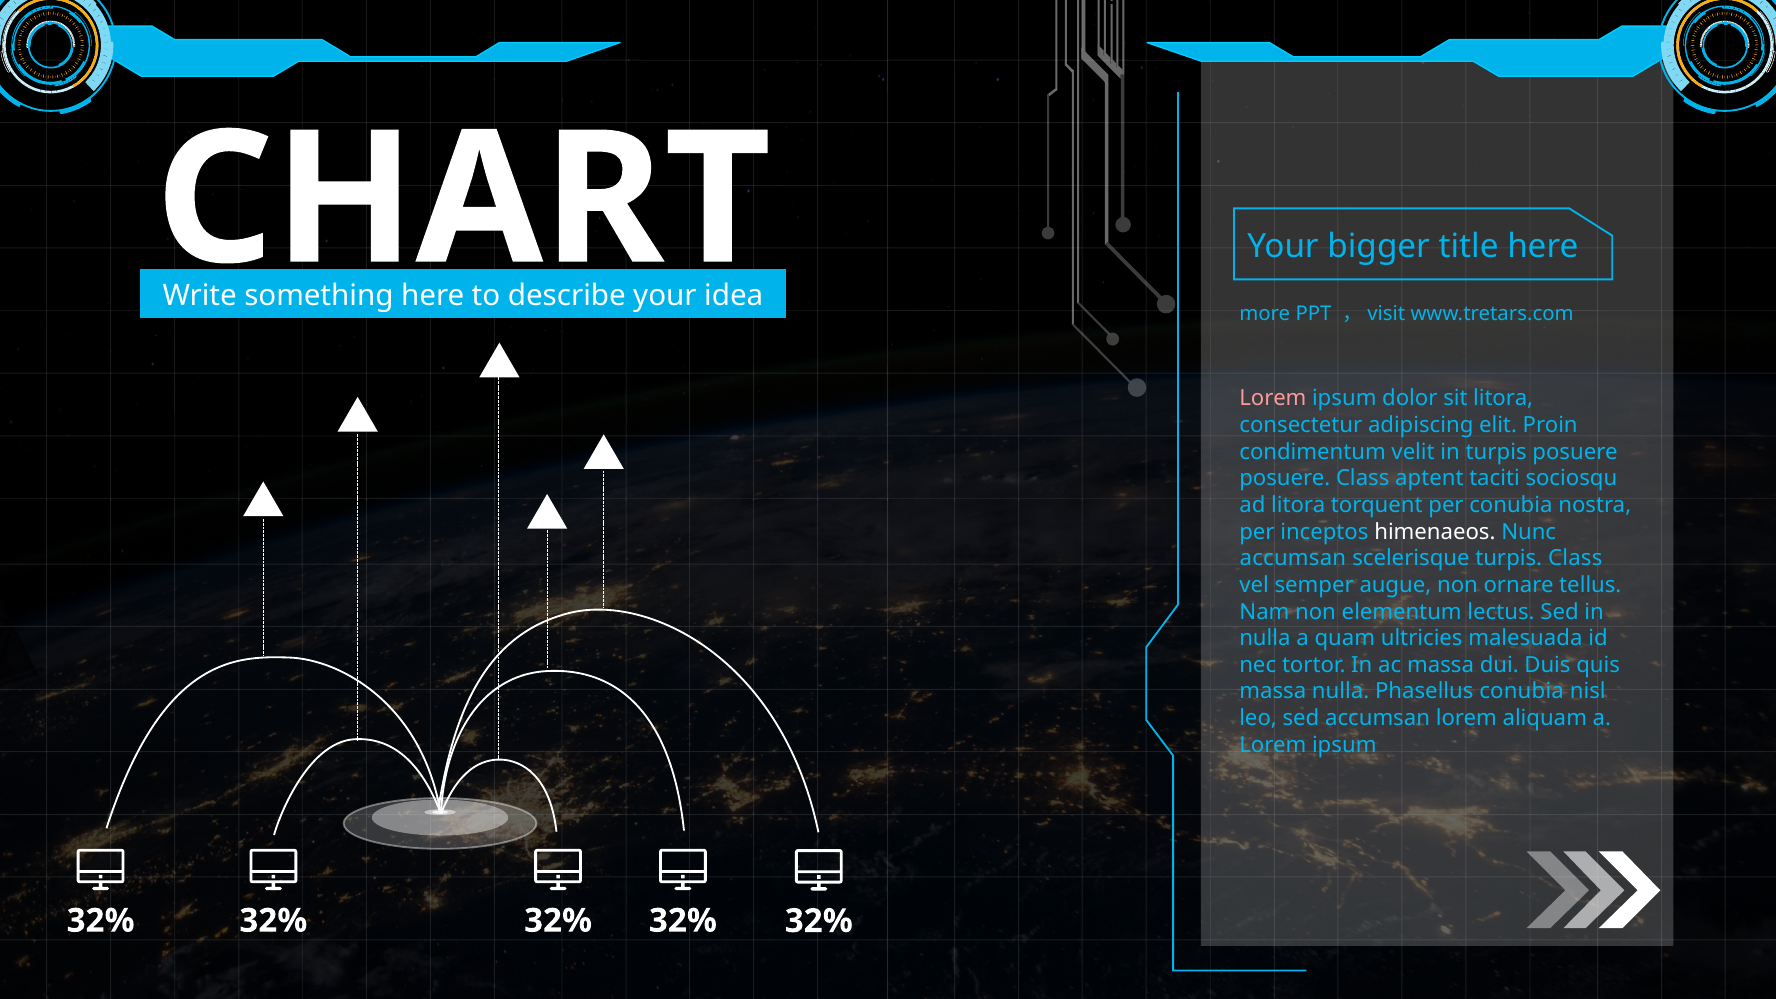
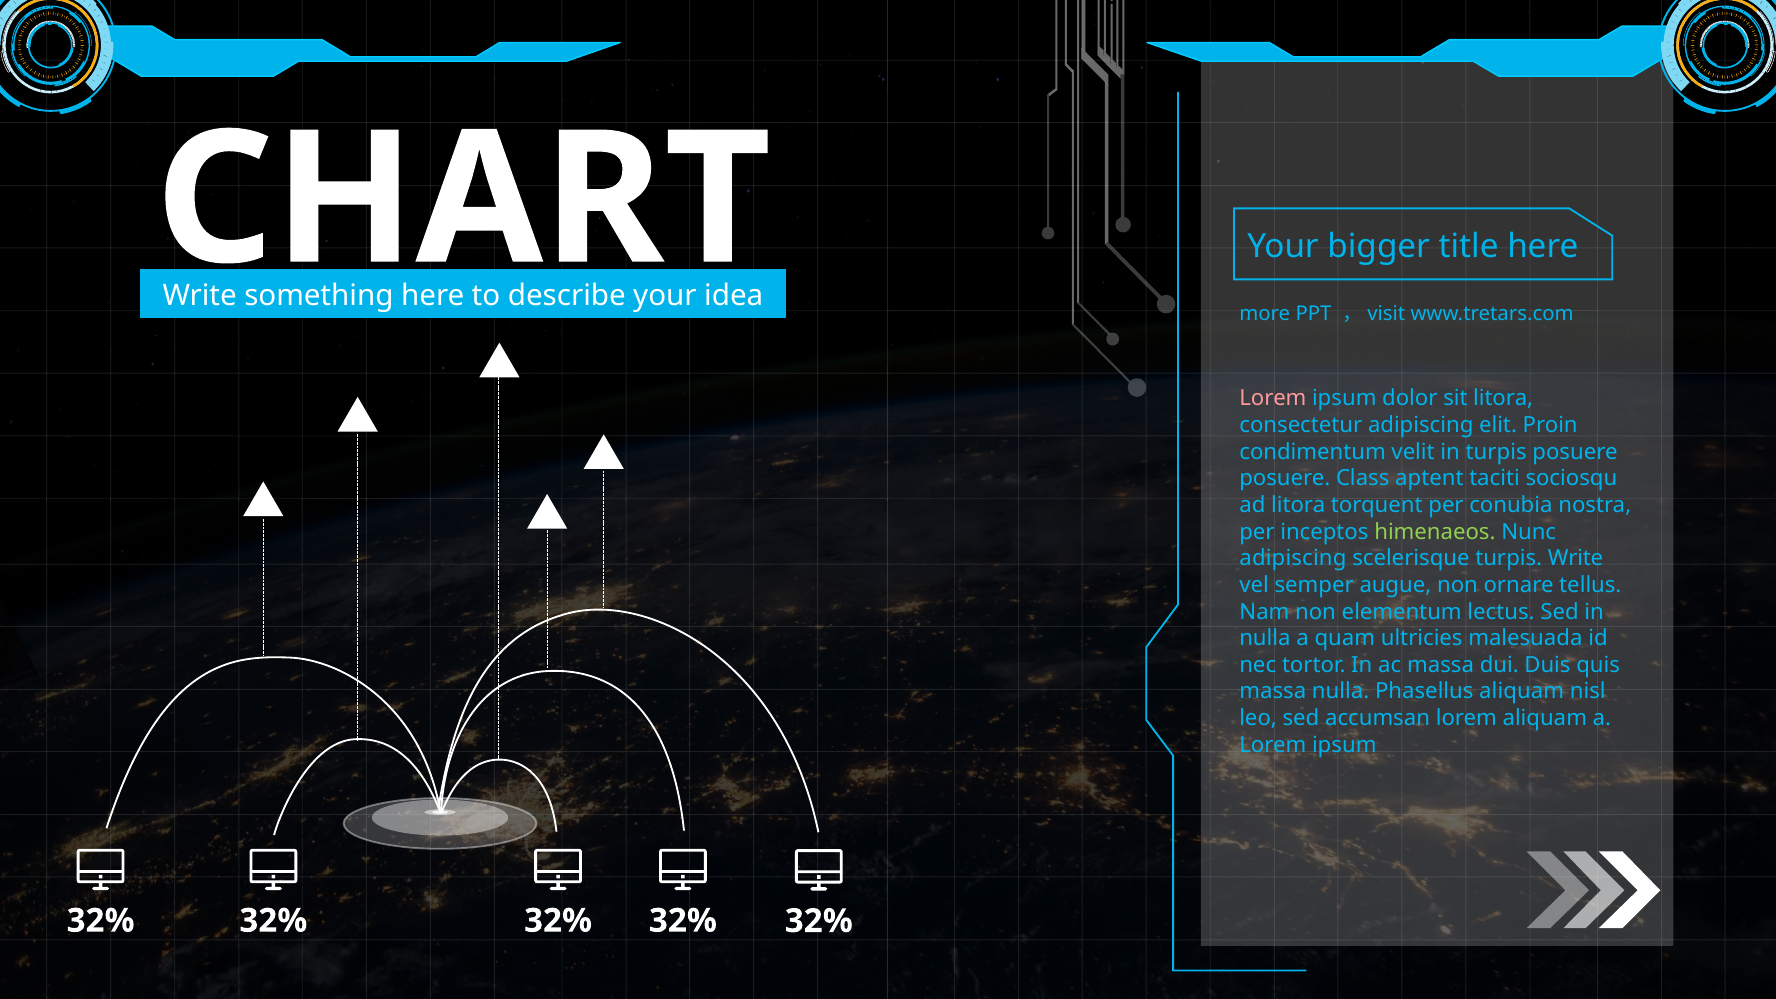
himenaeos colour: white -> light green
accumsan at (1293, 558): accumsan -> adipiscing
turpis Class: Class -> Write
Phasellus conubia: conubia -> aliquam
